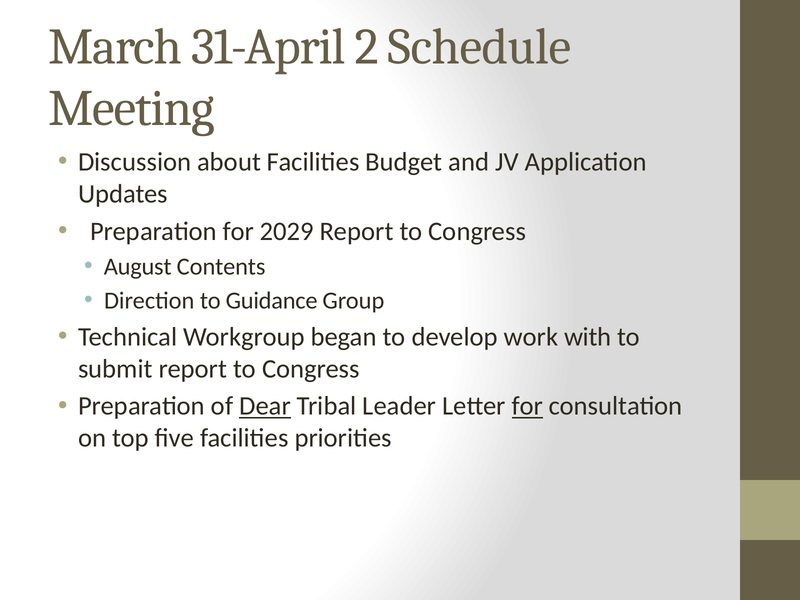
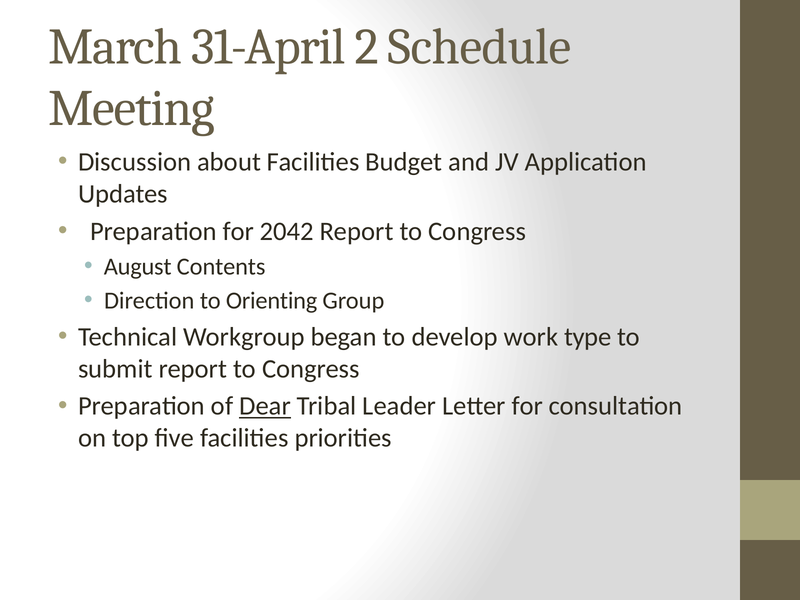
2029: 2029 -> 2042
Guidance: Guidance -> Orienting
with: with -> type
for at (527, 406) underline: present -> none
